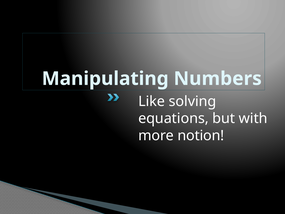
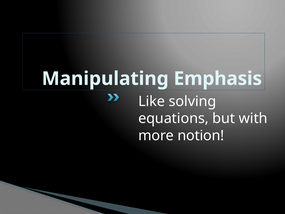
Numbers: Numbers -> Emphasis
